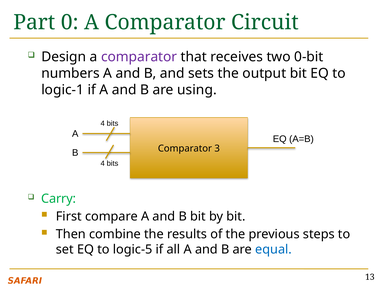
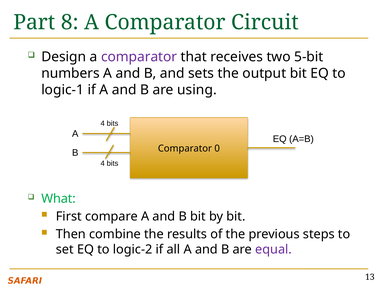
0: 0 -> 8
0-bit: 0-bit -> 5-bit
3: 3 -> 0
Carry: Carry -> What
logic-5: logic-5 -> logic-2
equal colour: blue -> purple
